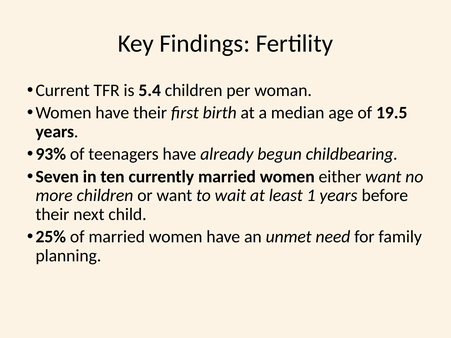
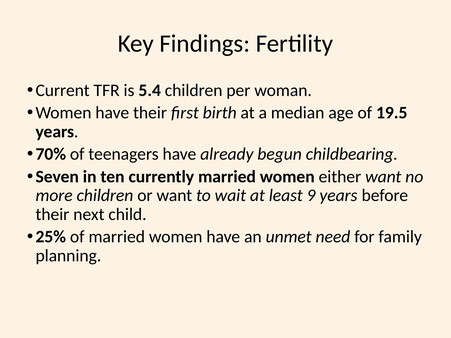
93%: 93% -> 70%
1: 1 -> 9
